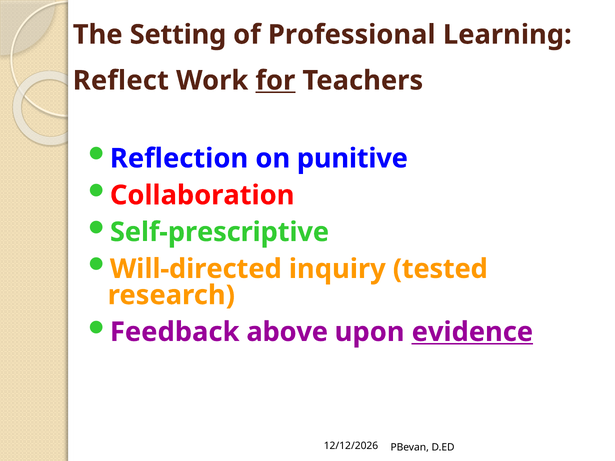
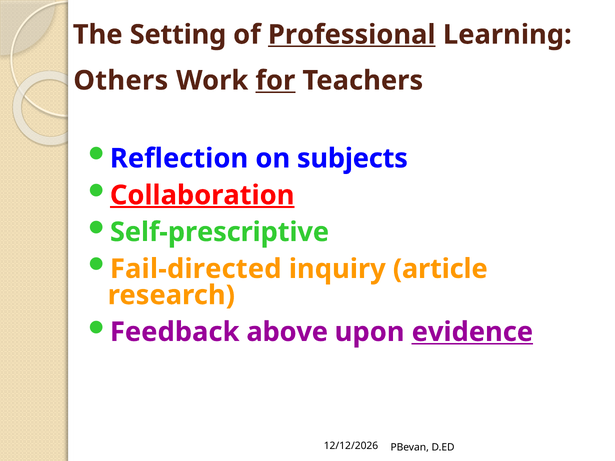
Professional underline: none -> present
Reflect: Reflect -> Others
punitive: punitive -> subjects
Collaboration underline: none -> present
Will-directed: Will-directed -> Fail-directed
tested: tested -> article
